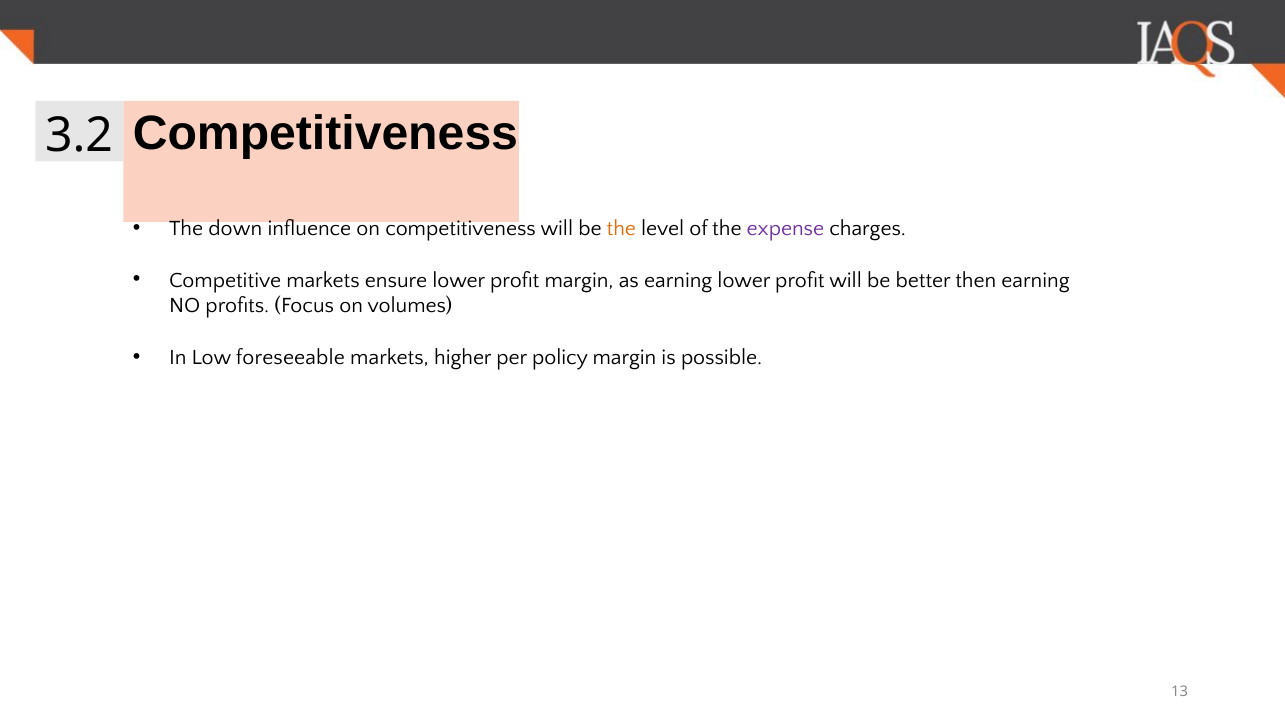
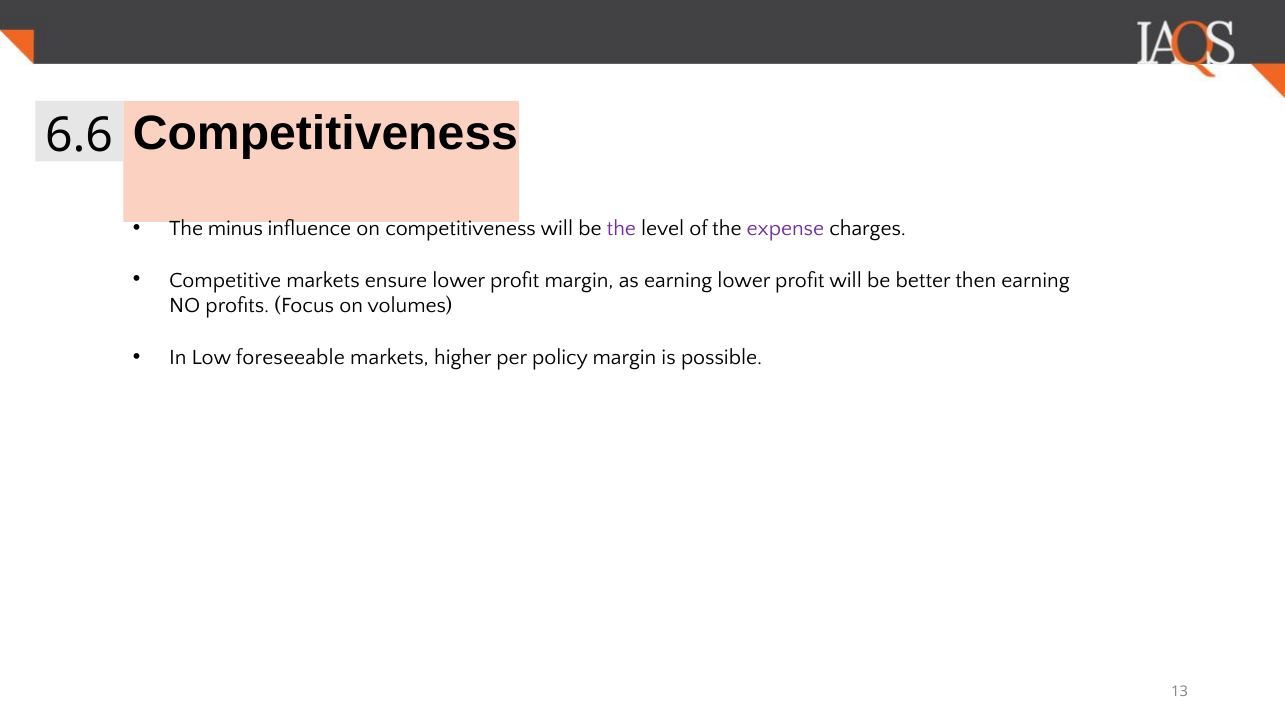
3.2: 3.2 -> 6.6
down: down -> minus
the at (621, 229) colour: orange -> purple
